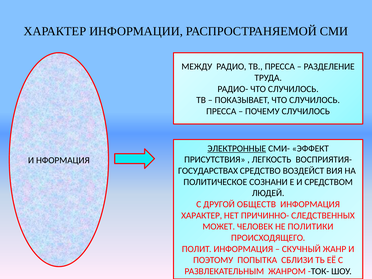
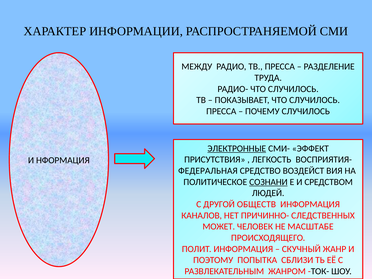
ГОСУДАРСТВАХ: ГОСУДАРСТВАХ -> ФЕДЕРАЛЬНАЯ
СОЗНАНИ underline: none -> present
ХАРАКТЕР at (202, 215): ХАРАКТЕР -> КАНАЛОВ
ПОЛИТИКИ: ПОЛИТИКИ -> МАСШТАБЕ
